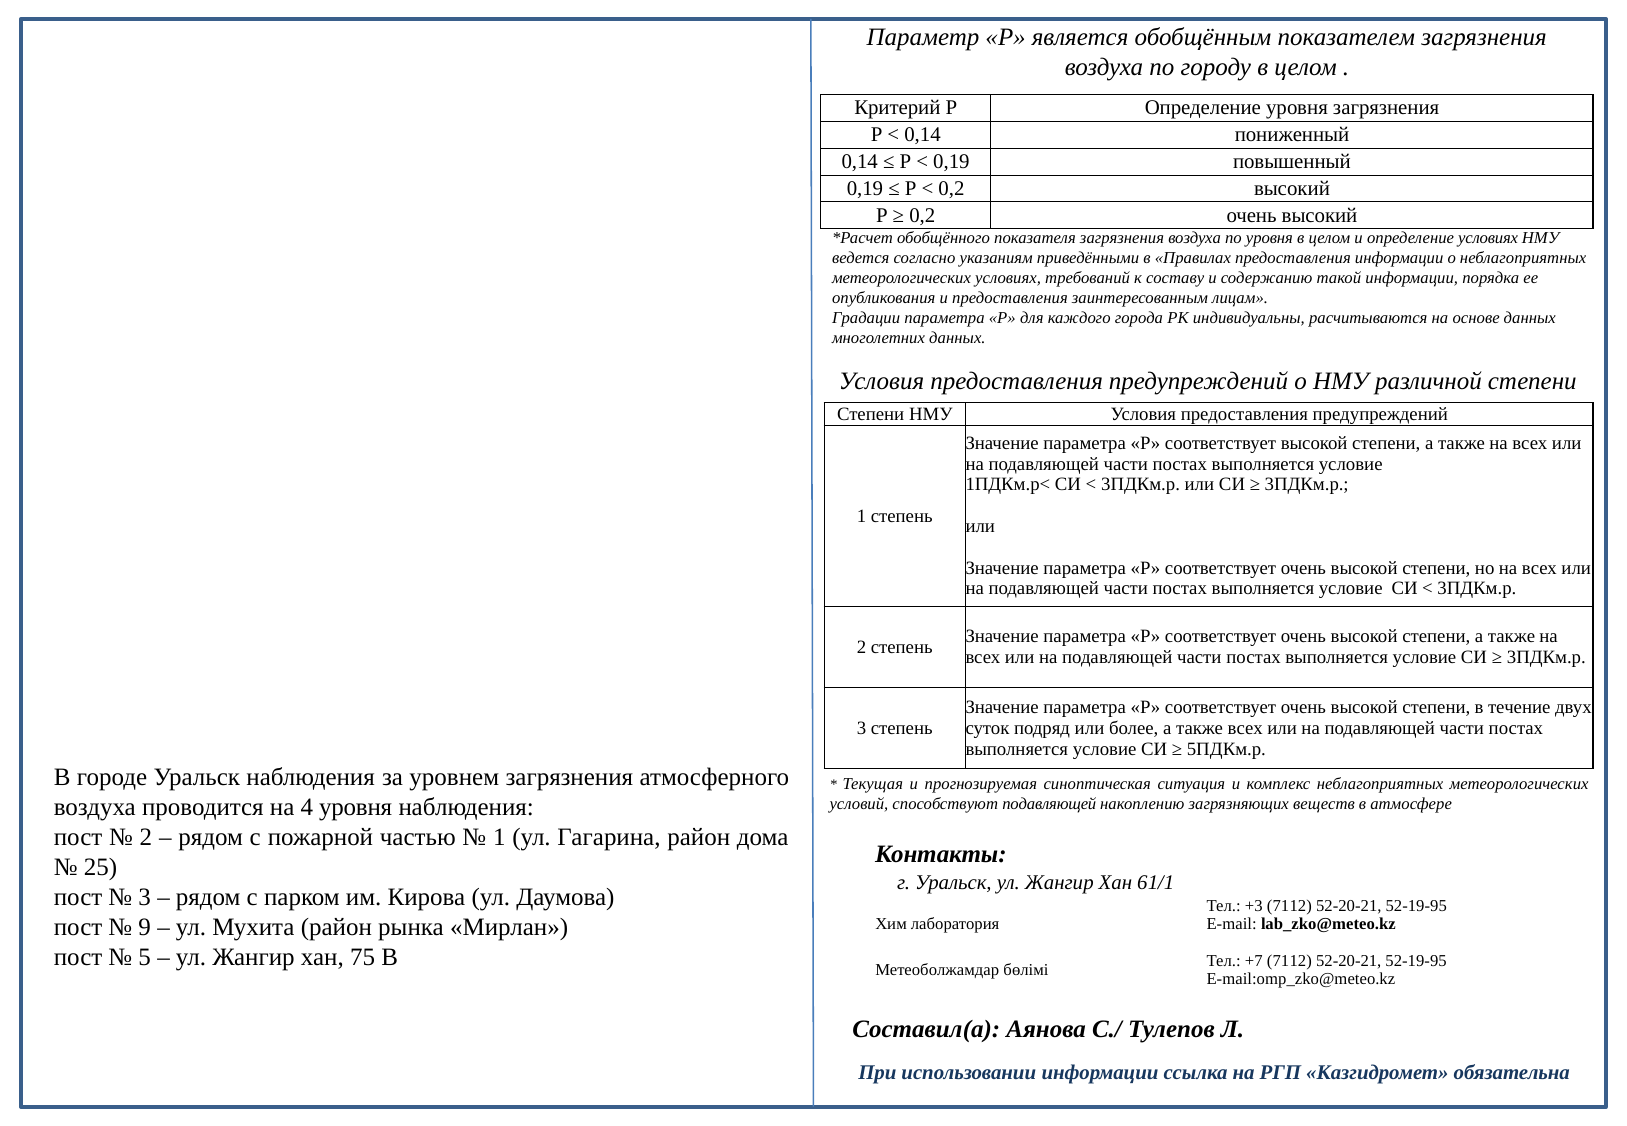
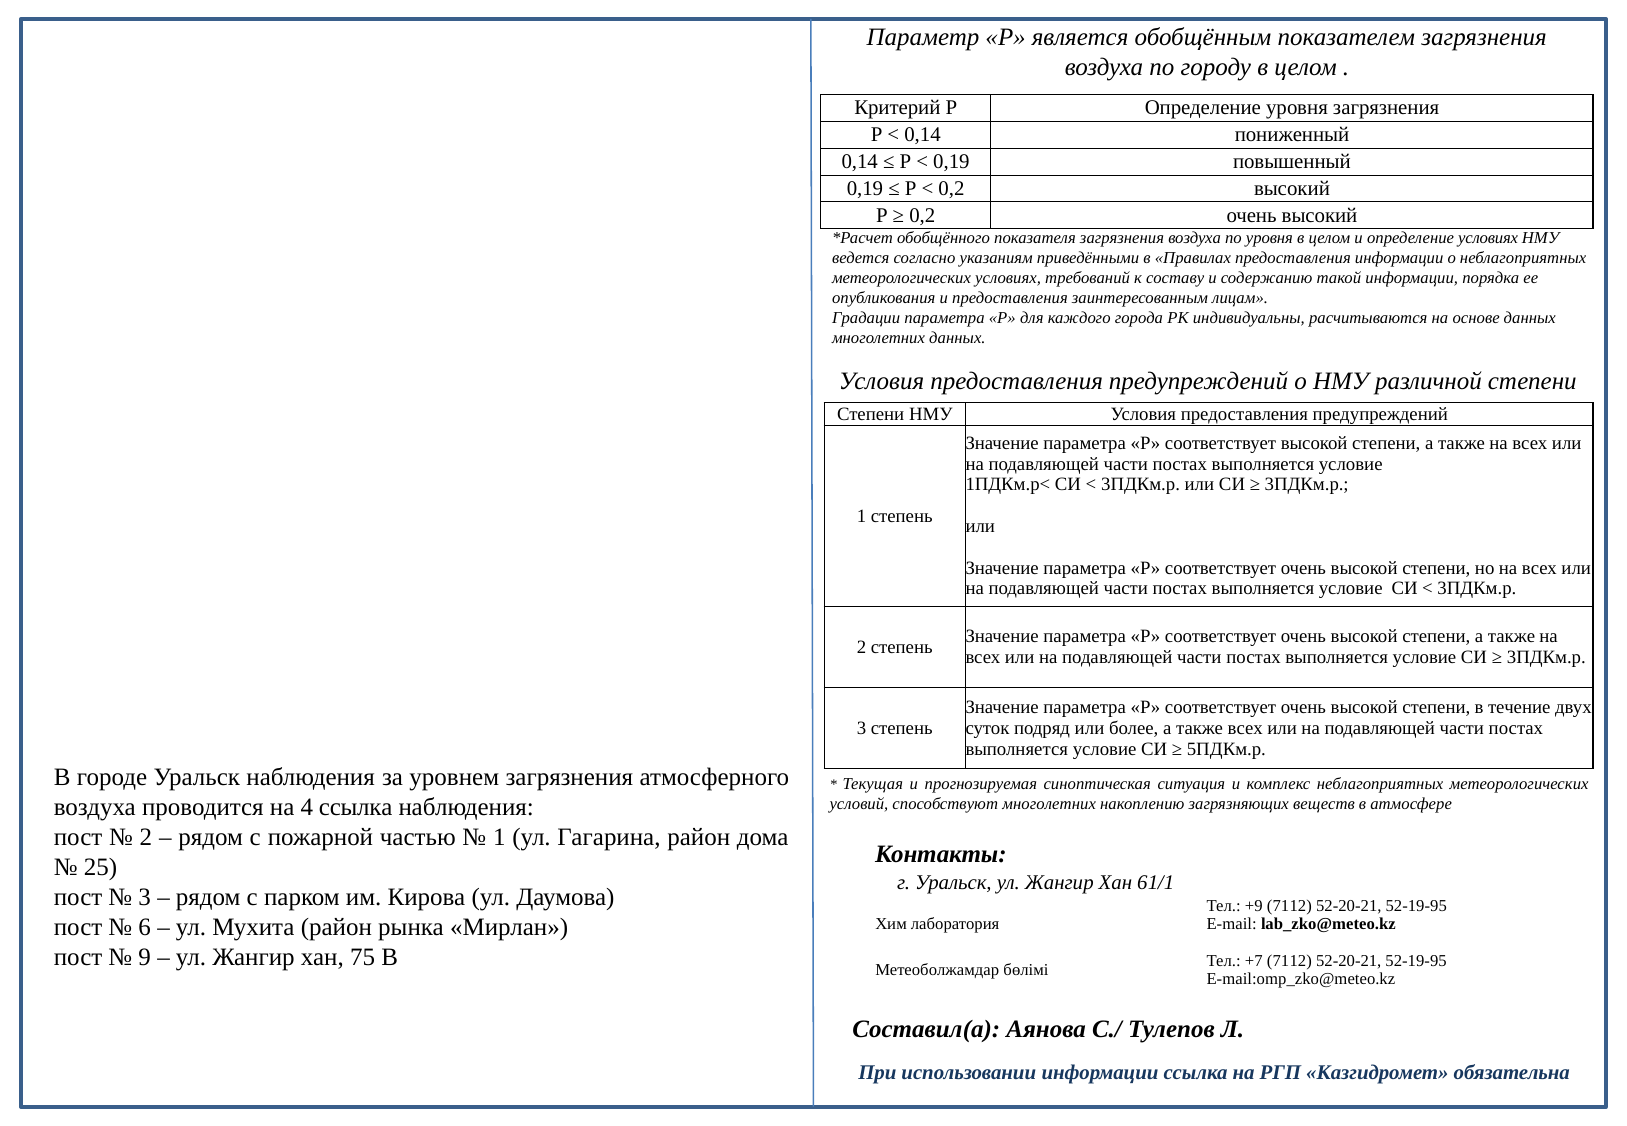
4 уровня: уровня -> ссылка
способствуют подавляющей: подавляющей -> многолетних
+3: +3 -> +9
9: 9 -> 6
5: 5 -> 9
